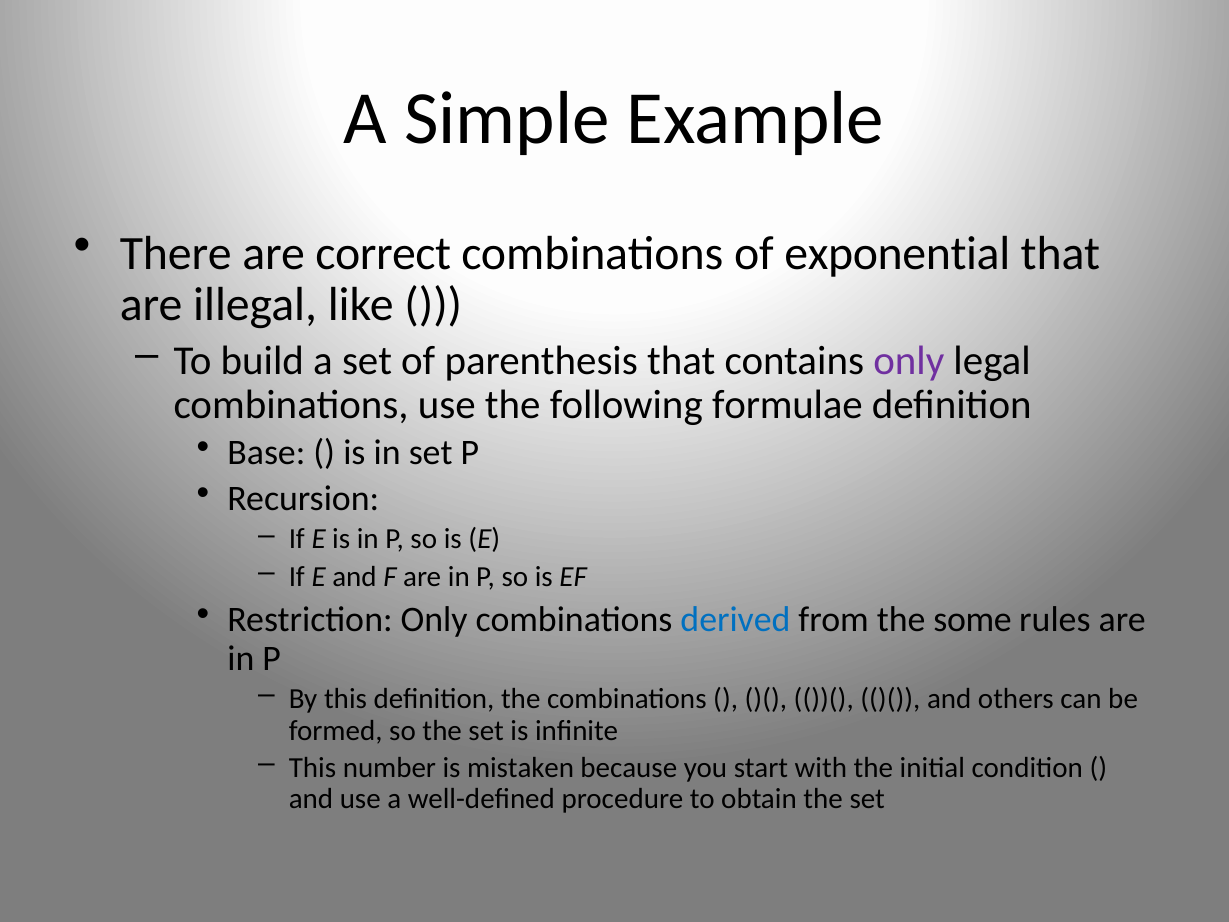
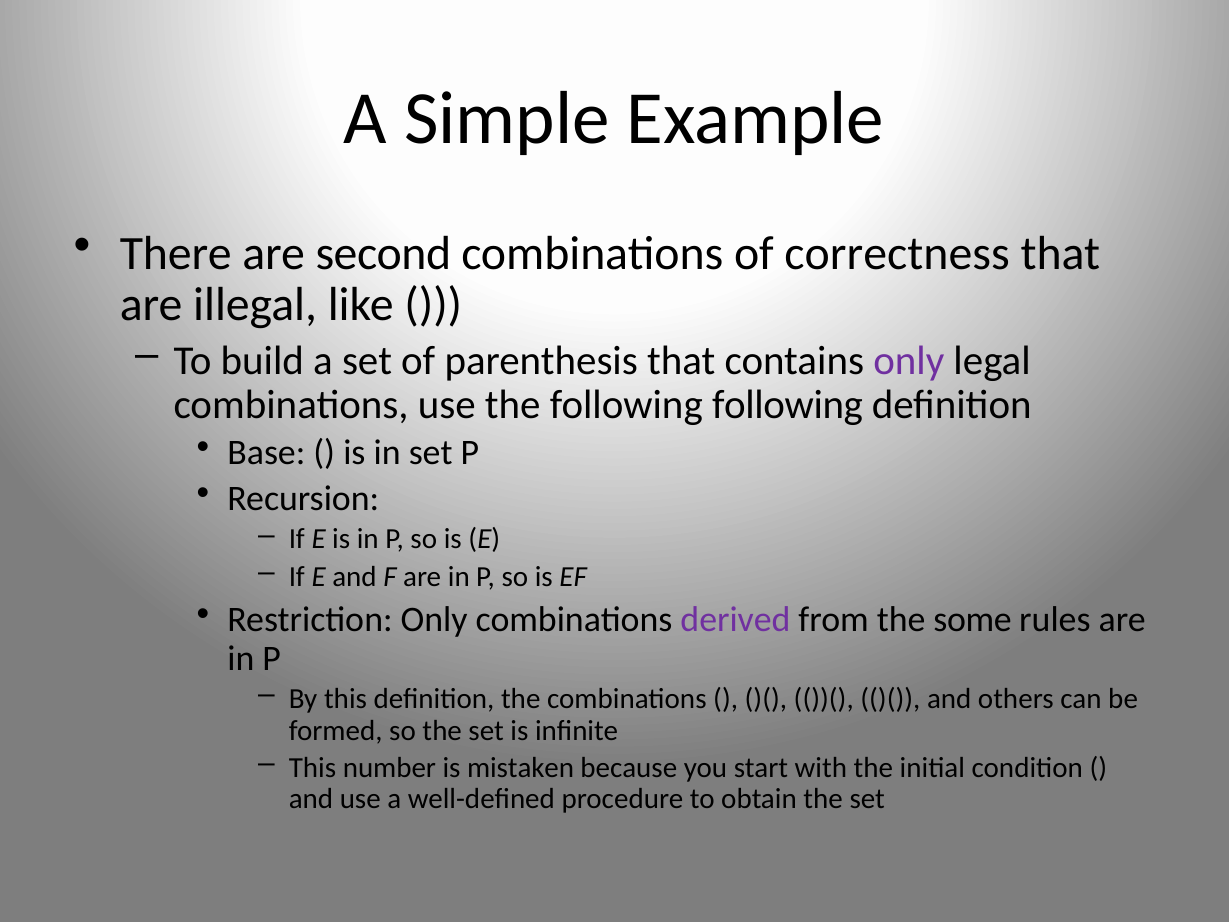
correct: correct -> second
exponential: exponential -> correctness
following formulae: formulae -> following
derived colour: blue -> purple
